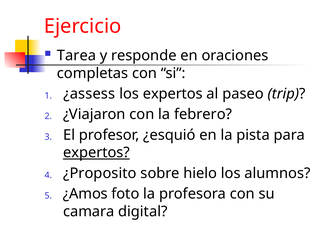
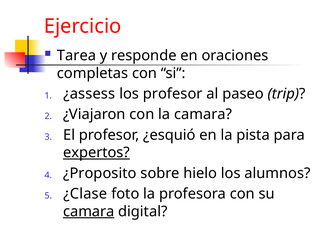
los expertos: expertos -> profesor
la febrero: febrero -> camara
¿Amos: ¿Amos -> ¿Clase
camara at (89, 211) underline: none -> present
